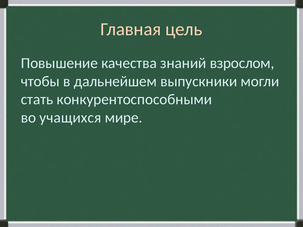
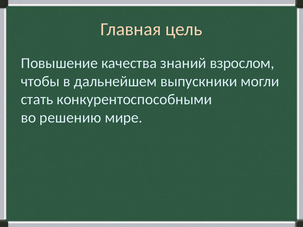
учащихся: учащихся -> решению
